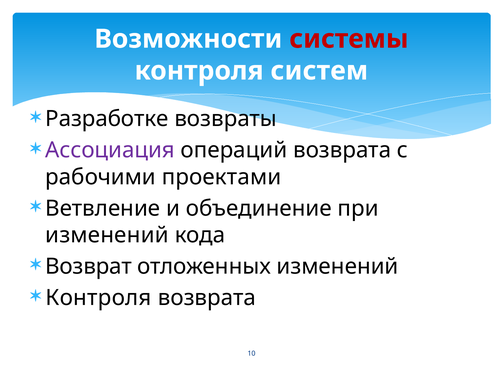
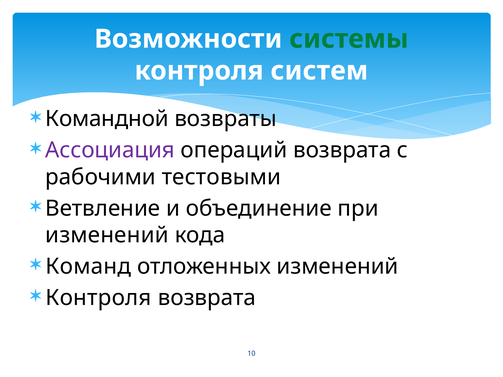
системы colour: red -> green
Разработке: Разработке -> Командной
проектами: проектами -> тестовыми
Возврат: Возврат -> Команд
